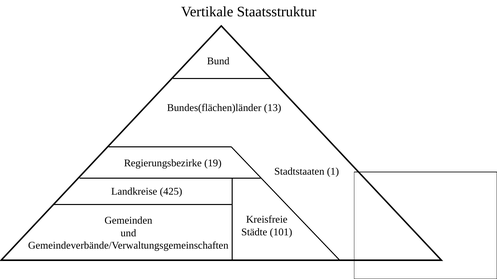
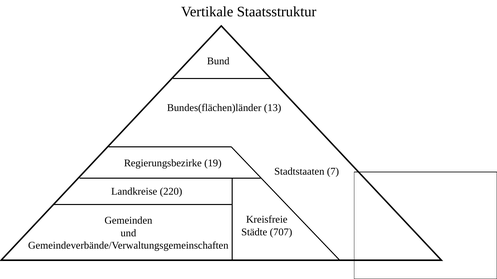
1: 1 -> 7
425: 425 -> 220
101: 101 -> 707
